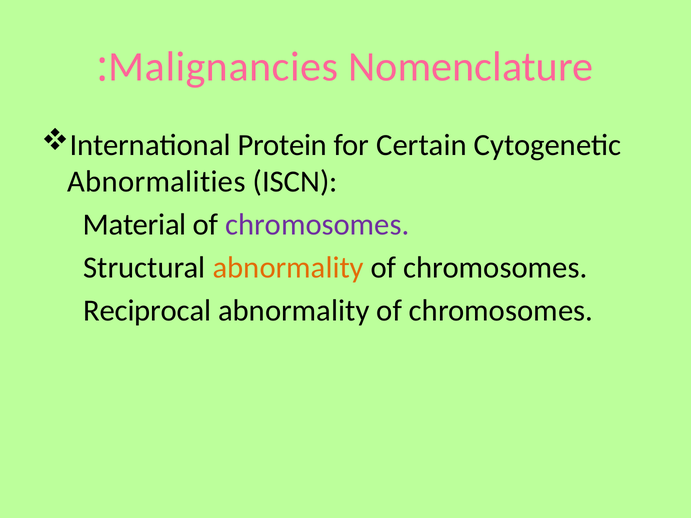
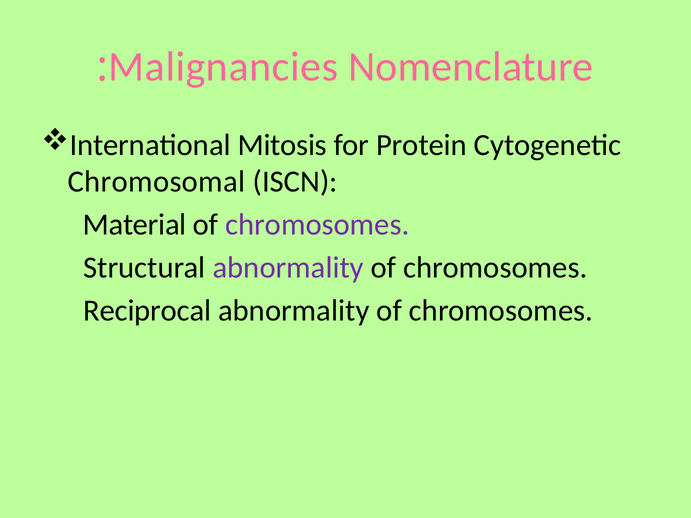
Protein: Protein -> Mitosis
Certain: Certain -> Protein
Abnormalities: Abnormalities -> Chromosomal
abnormality at (288, 268) colour: orange -> purple
